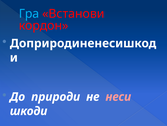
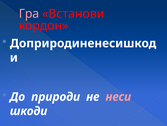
Гра colour: light blue -> pink
